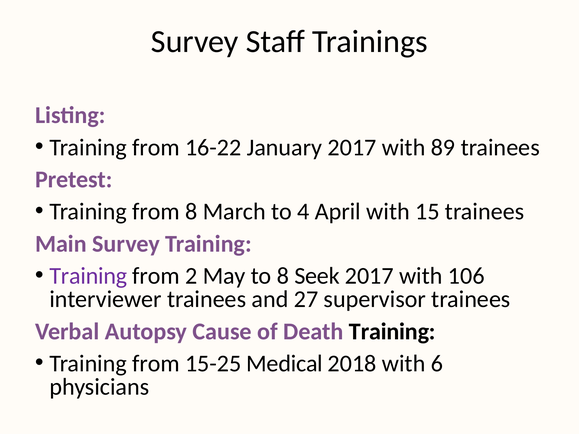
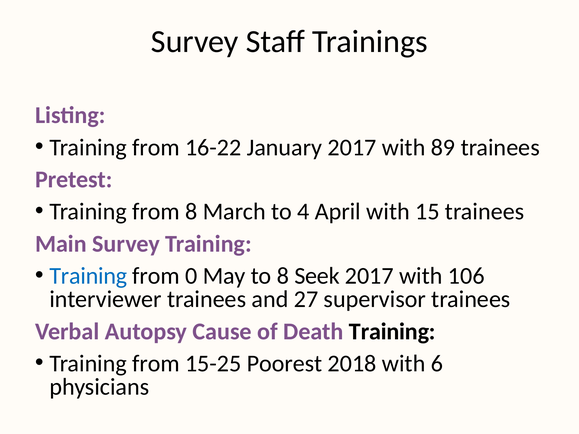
Training at (88, 276) colour: purple -> blue
2: 2 -> 0
Medical: Medical -> Poorest
